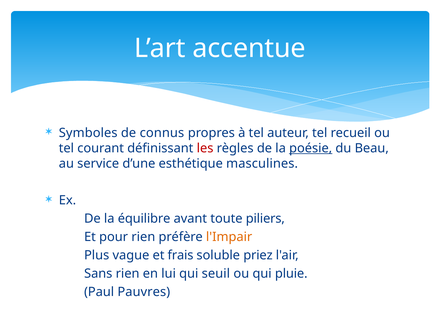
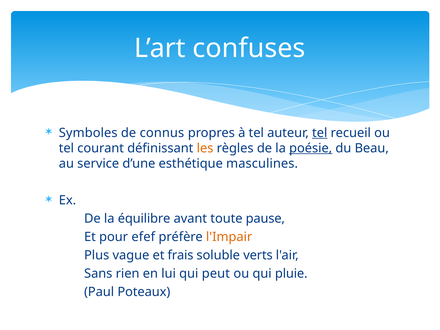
accentue: accentue -> confuses
tel at (320, 133) underline: none -> present
les colour: red -> orange
piliers: piliers -> pause
pour rien: rien -> efef
priez: priez -> verts
seuil: seuil -> peut
Pauvres: Pauvres -> Poteaux
